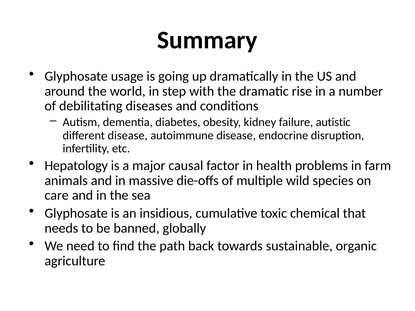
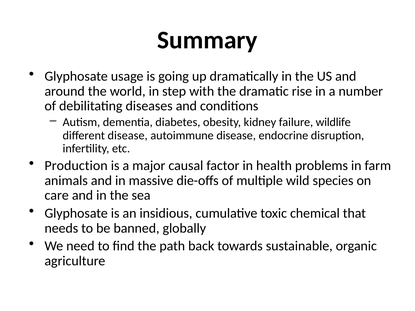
autistic: autistic -> wildlife
Hepatology: Hepatology -> Production
